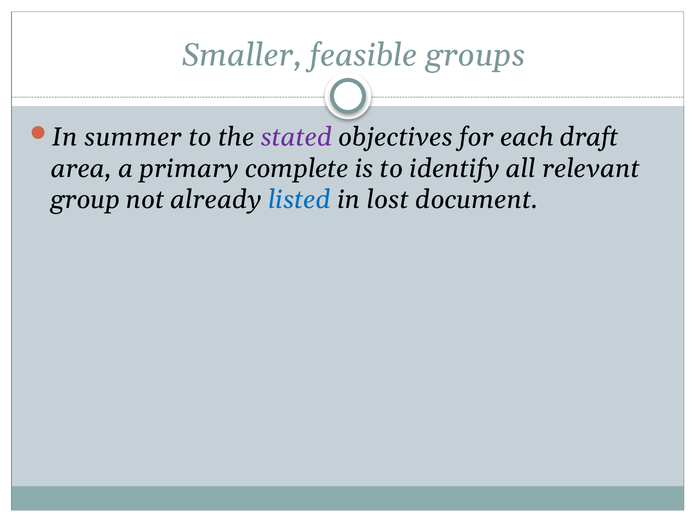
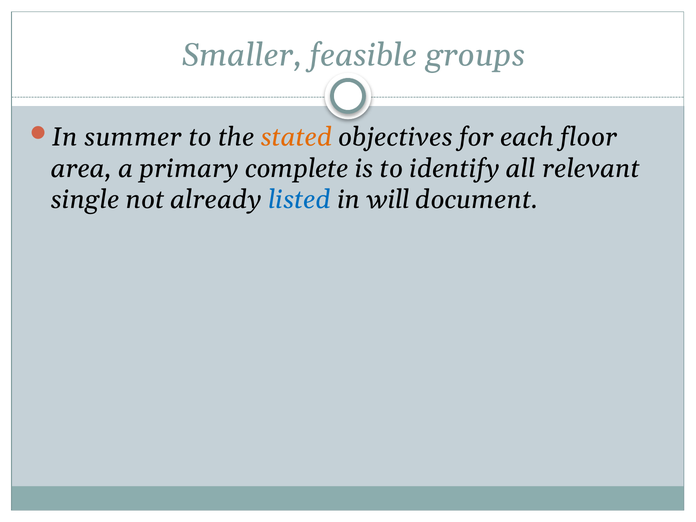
stated colour: purple -> orange
draft: draft -> floor
group: group -> single
lost: lost -> will
